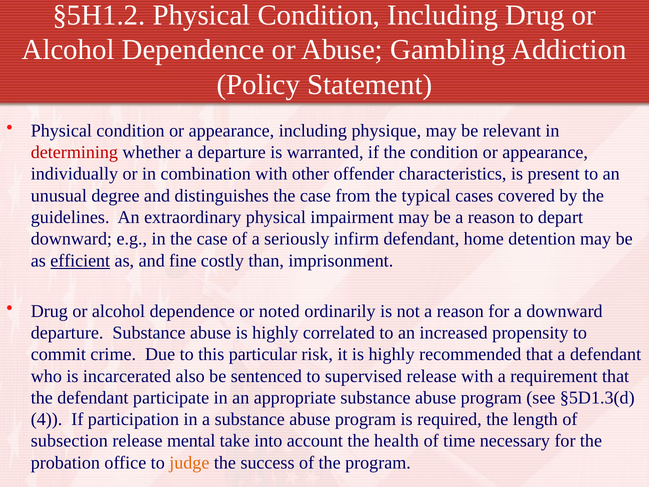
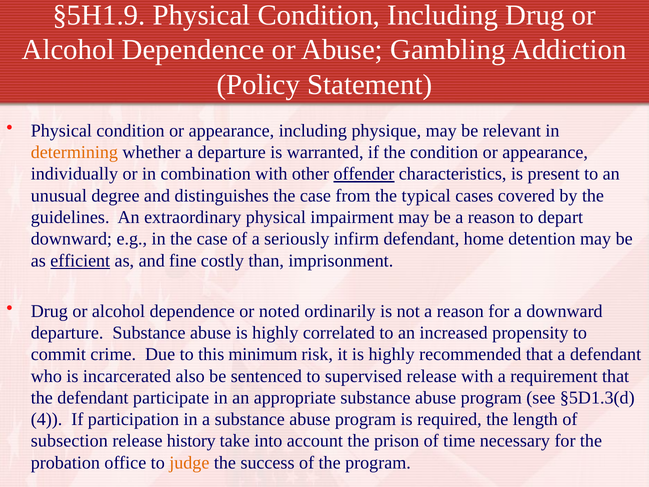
§5H1.2: §5H1.2 -> §5H1.9
determining colour: red -> orange
offender underline: none -> present
particular: particular -> minimum
mental: mental -> history
health: health -> prison
